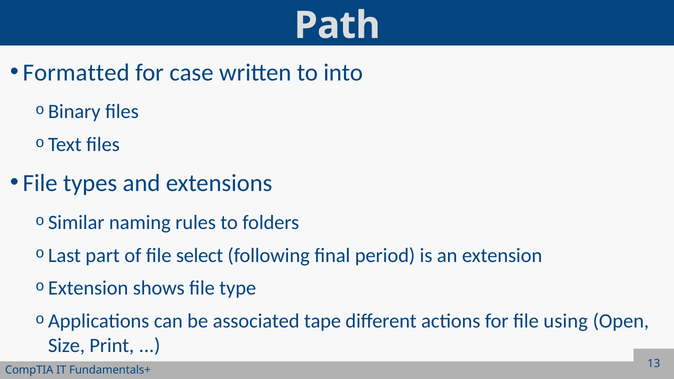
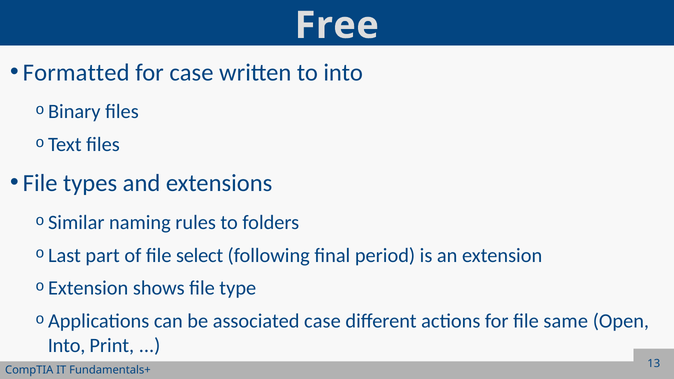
Path: Path -> Free
associated tape: tape -> case
using: using -> same
Size at (66, 346): Size -> Into
